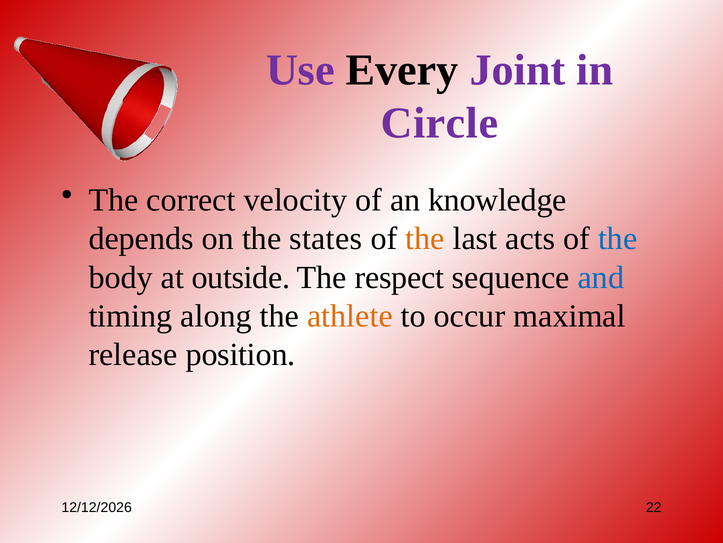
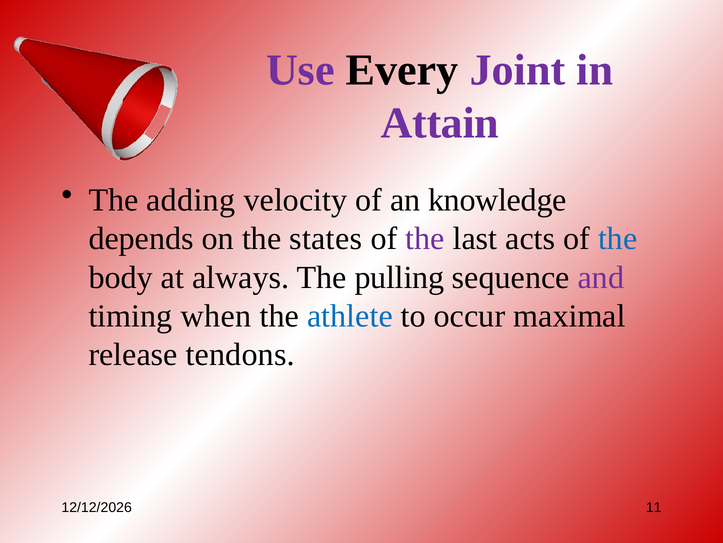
Circle: Circle -> Attain
correct: correct -> adding
the at (425, 238) colour: orange -> purple
outside: outside -> always
respect: respect -> pulling
and colour: blue -> purple
along: along -> when
athlete colour: orange -> blue
position: position -> tendons
22: 22 -> 11
